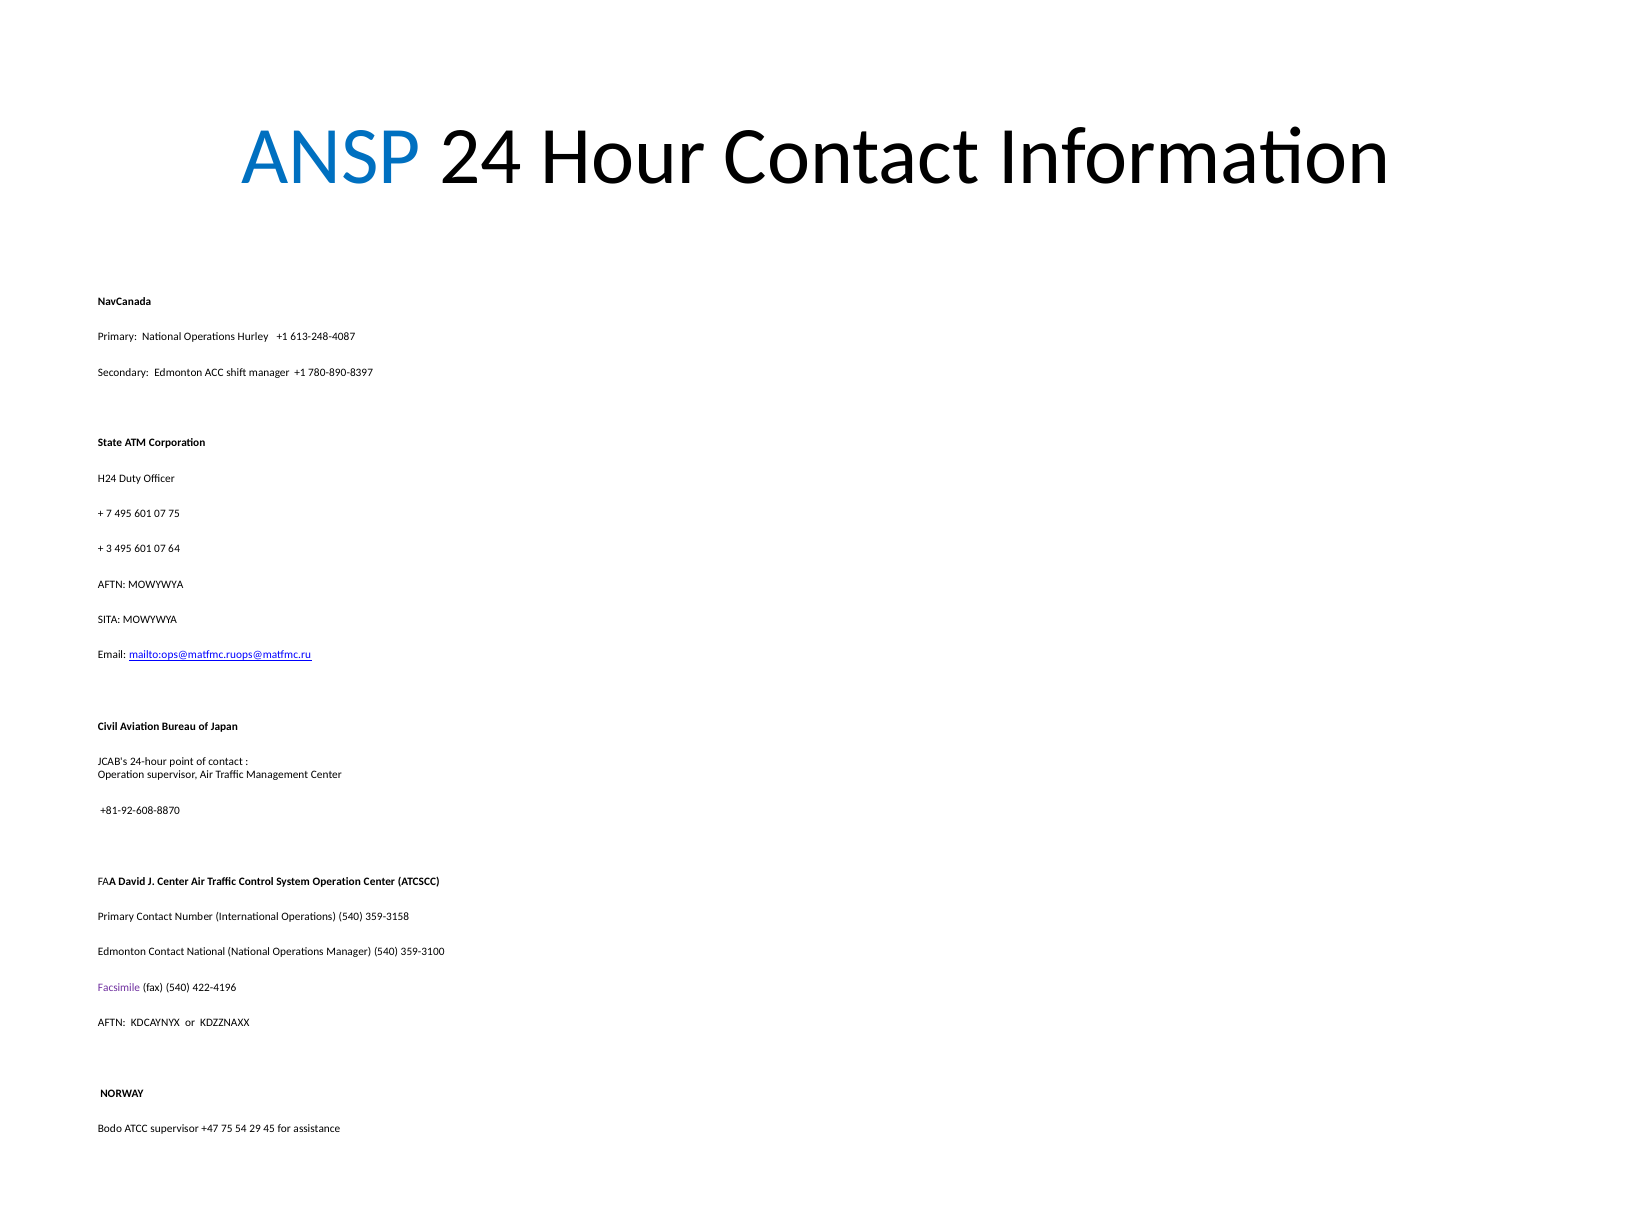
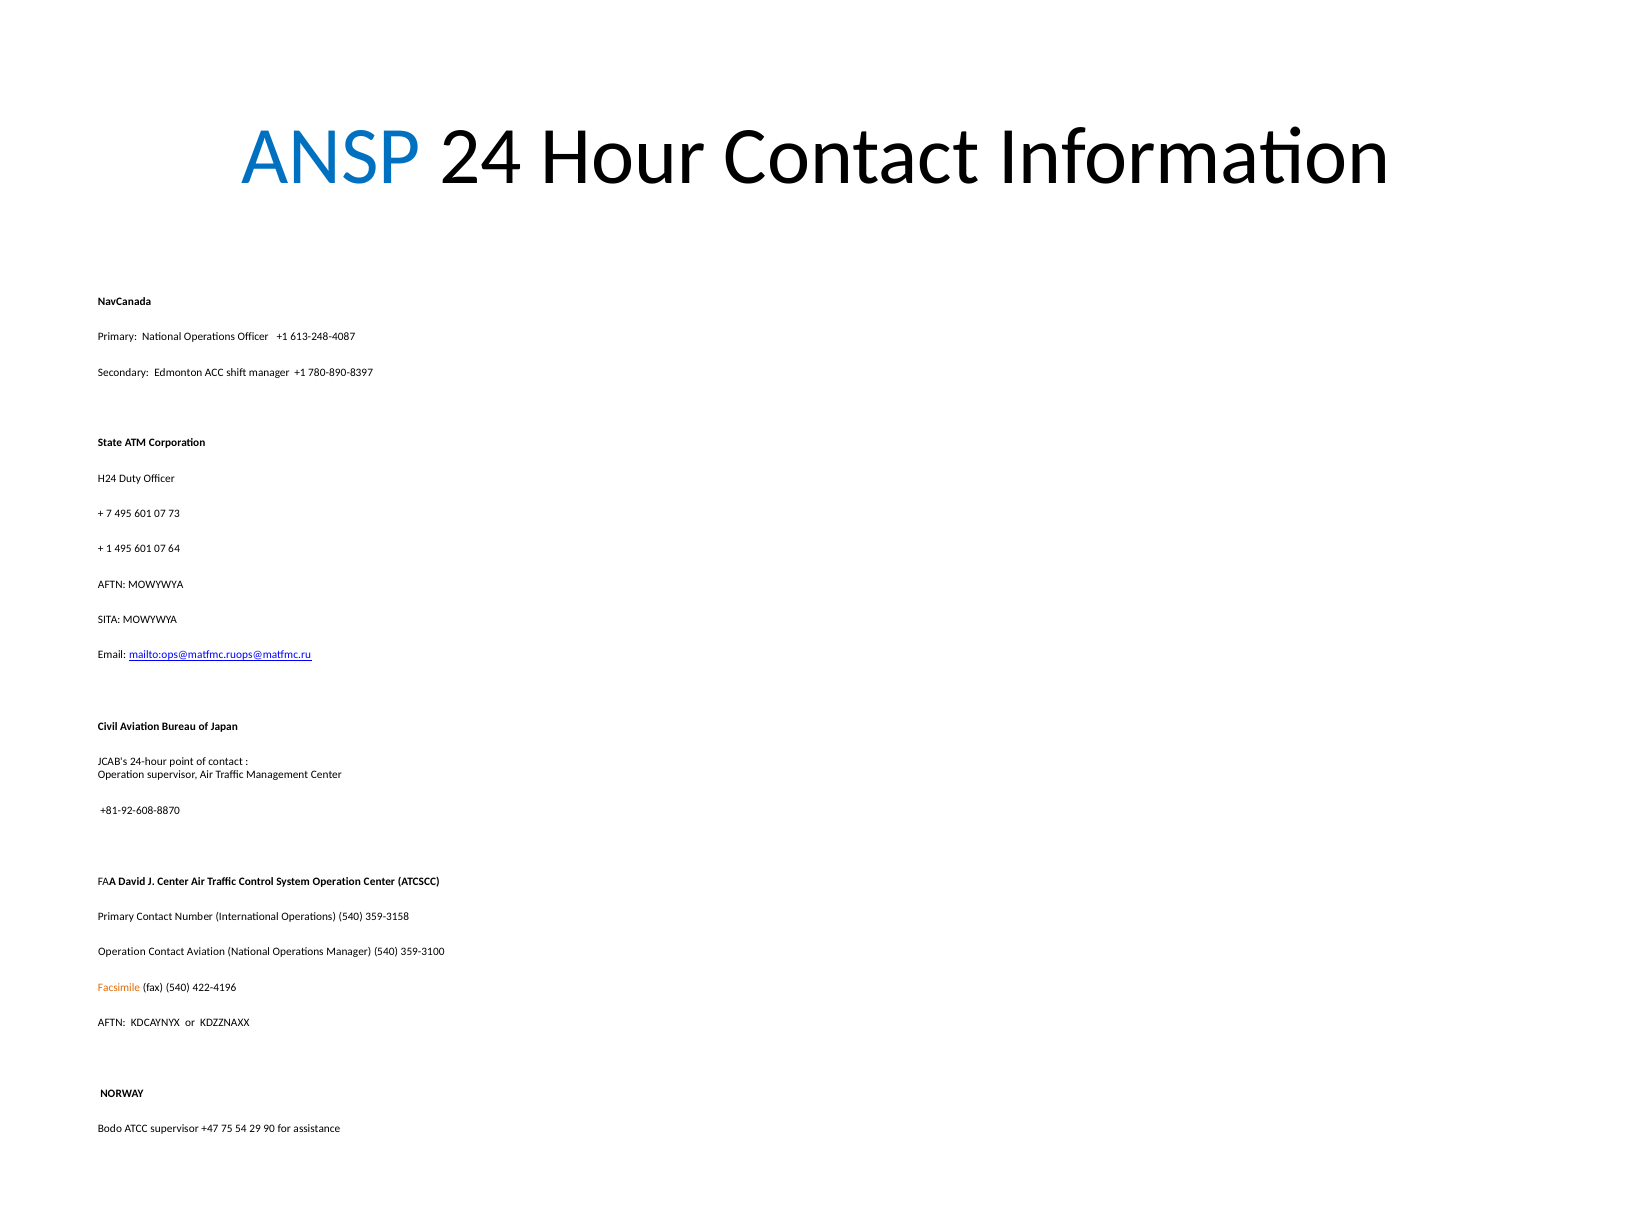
Operations Hurley: Hurley -> Officer
07 75: 75 -> 73
3: 3 -> 1
Edmonton at (122, 952): Edmonton -> Operation
Contact National: National -> Aviation
Facsimile colour: purple -> orange
45: 45 -> 90
